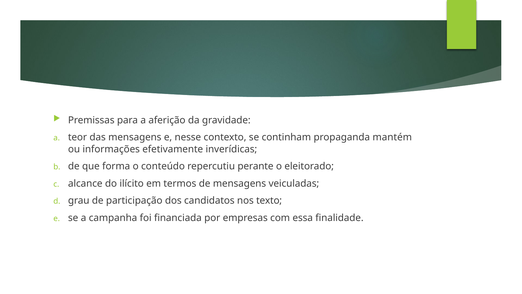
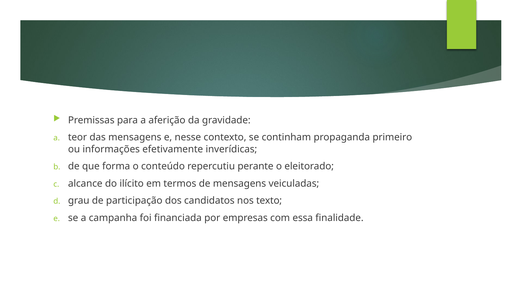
mantém: mantém -> primeiro
